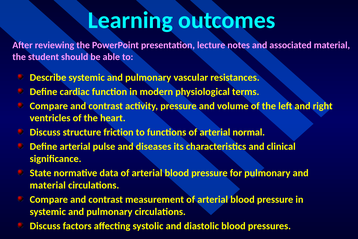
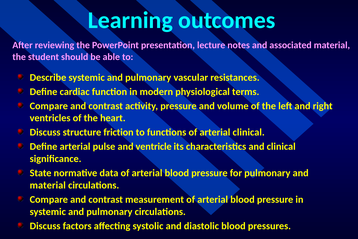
arterial normal: normal -> clinical
diseases: diseases -> ventricle
